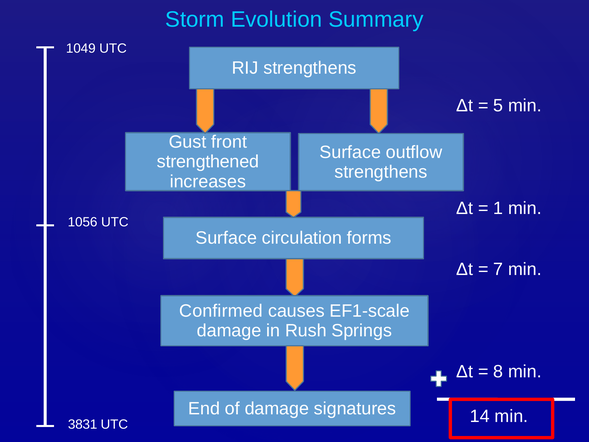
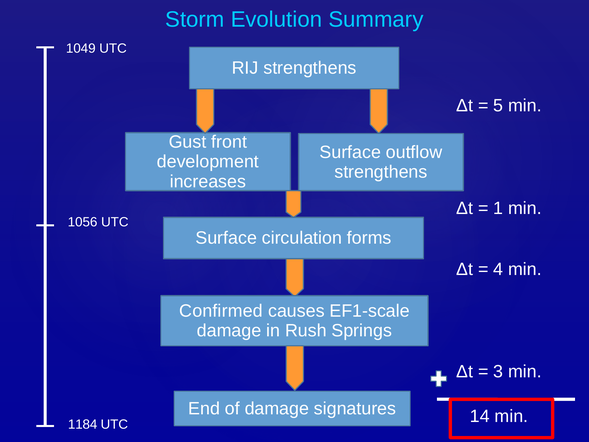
strengthened: strengthened -> development
7: 7 -> 4
8: 8 -> 3
3831: 3831 -> 1184
